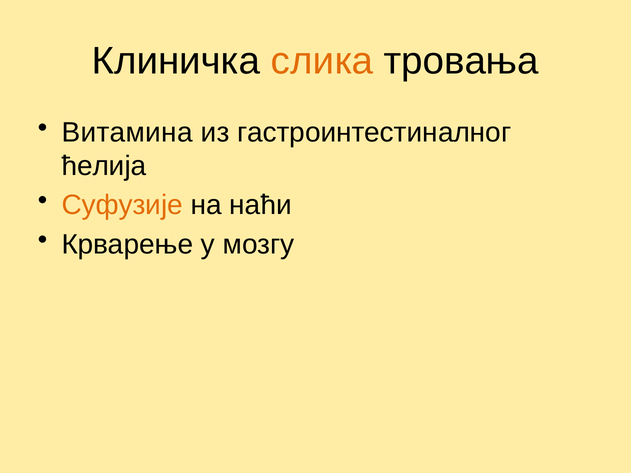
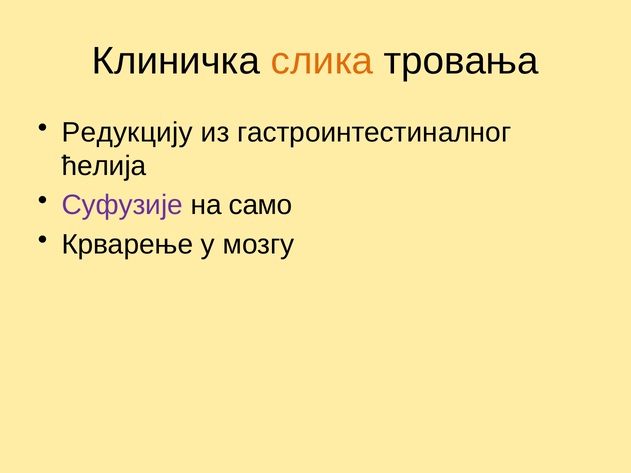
Витамина: Витамина -> Редукцију
Суфузије colour: orange -> purple
наћи: наћи -> само
